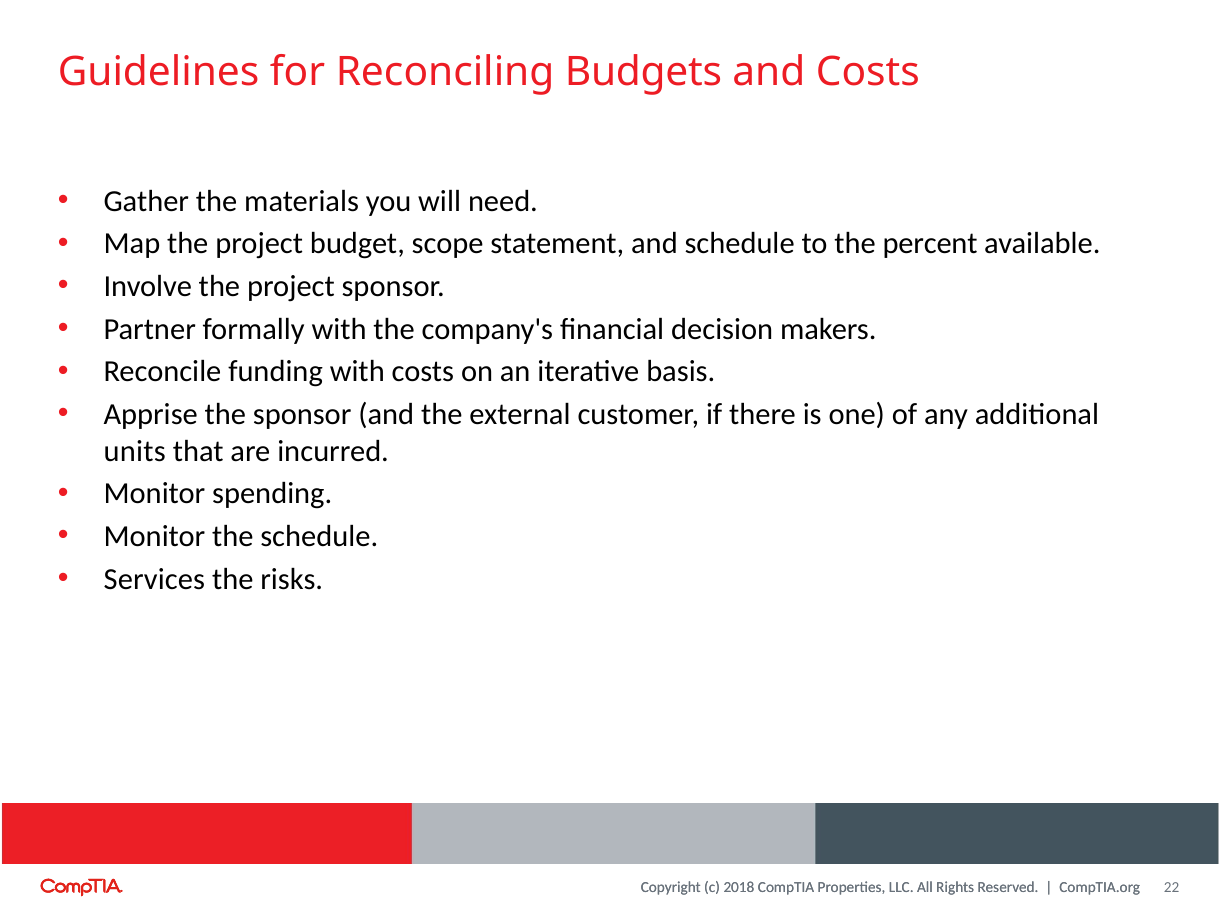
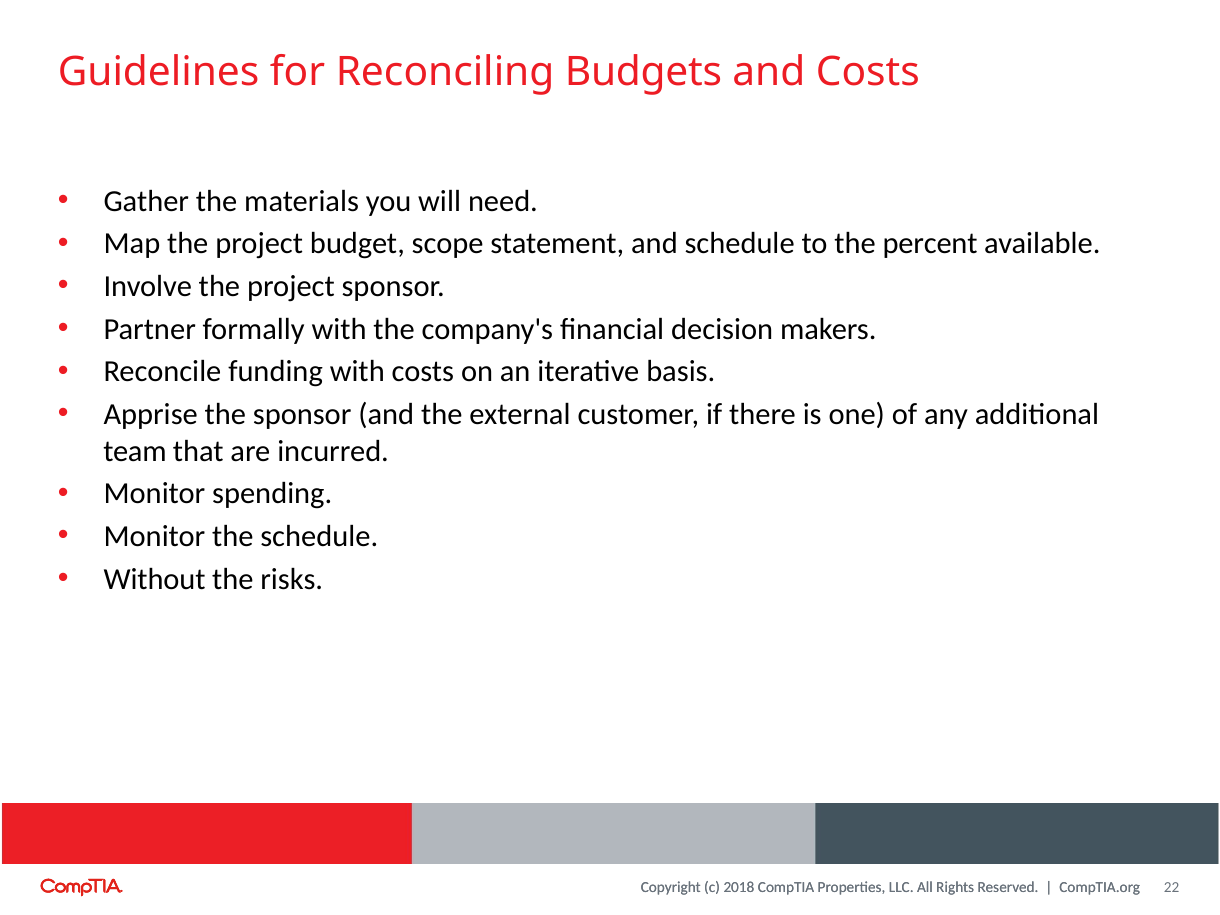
units: units -> team
Services: Services -> Without
